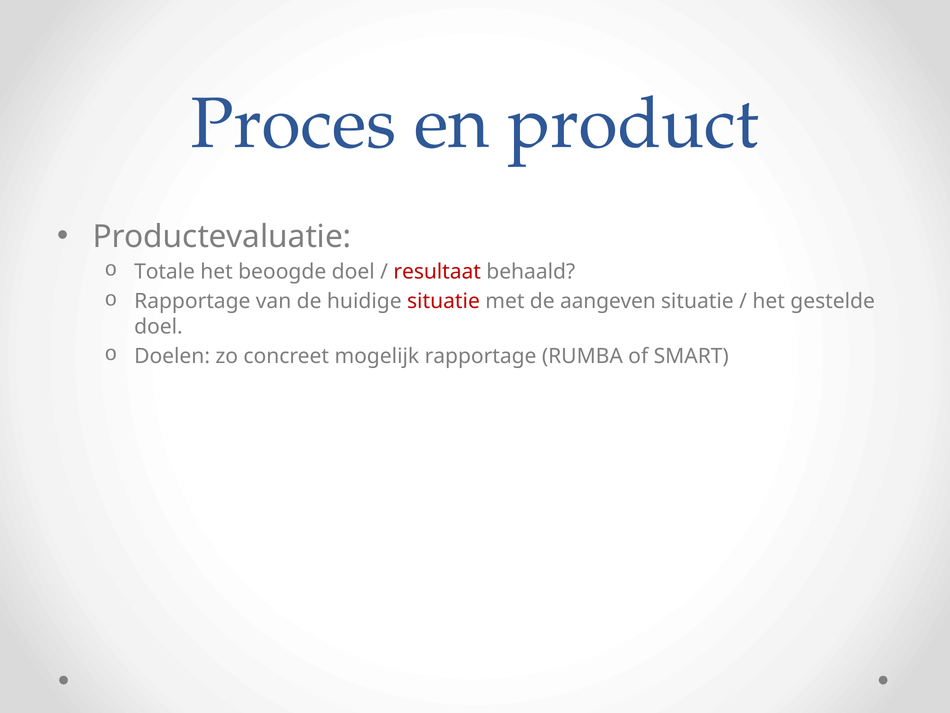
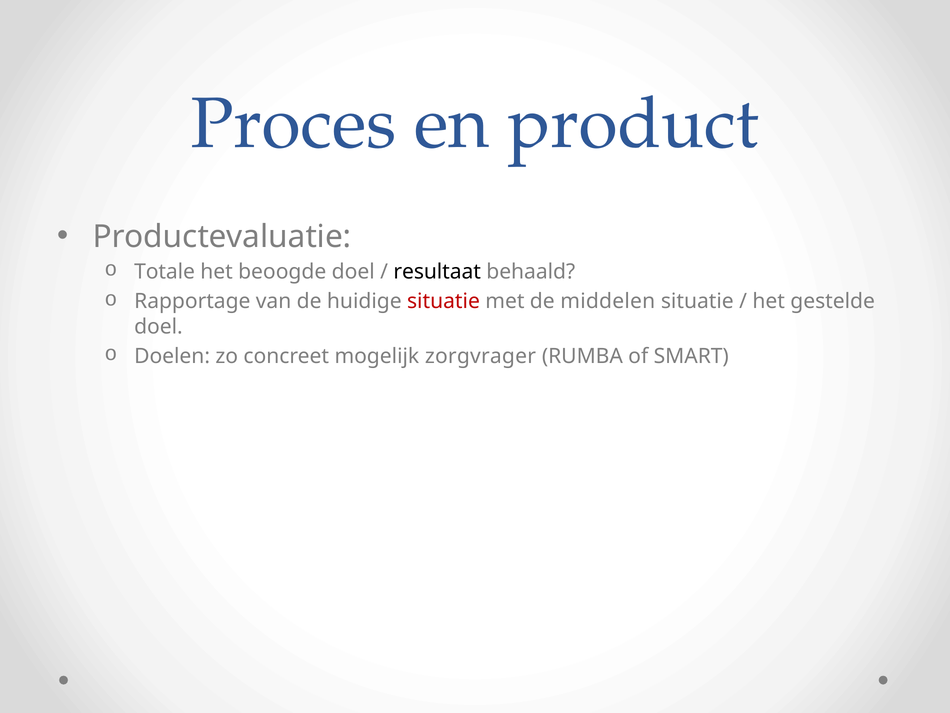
resultaat colour: red -> black
aangeven: aangeven -> middelen
mogelijk rapportage: rapportage -> zorgvrager
